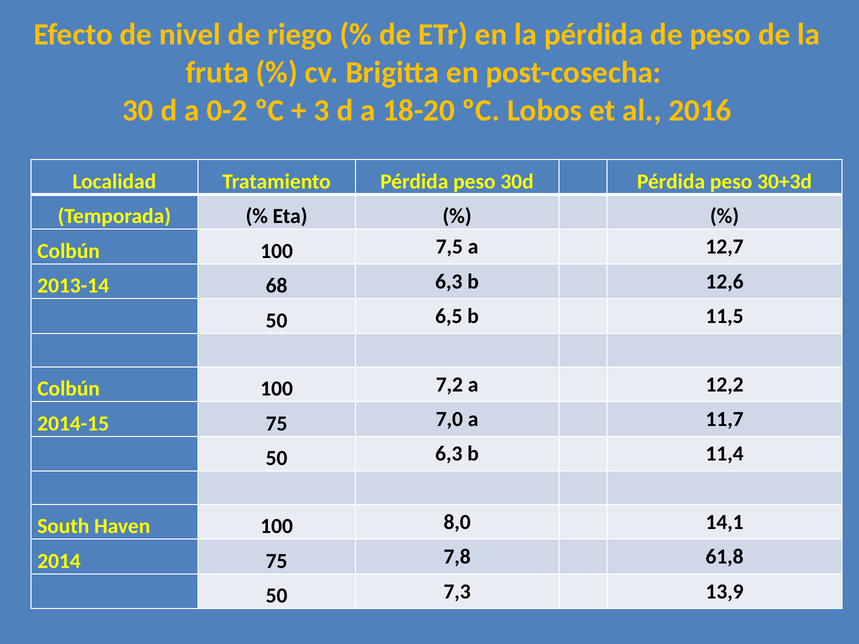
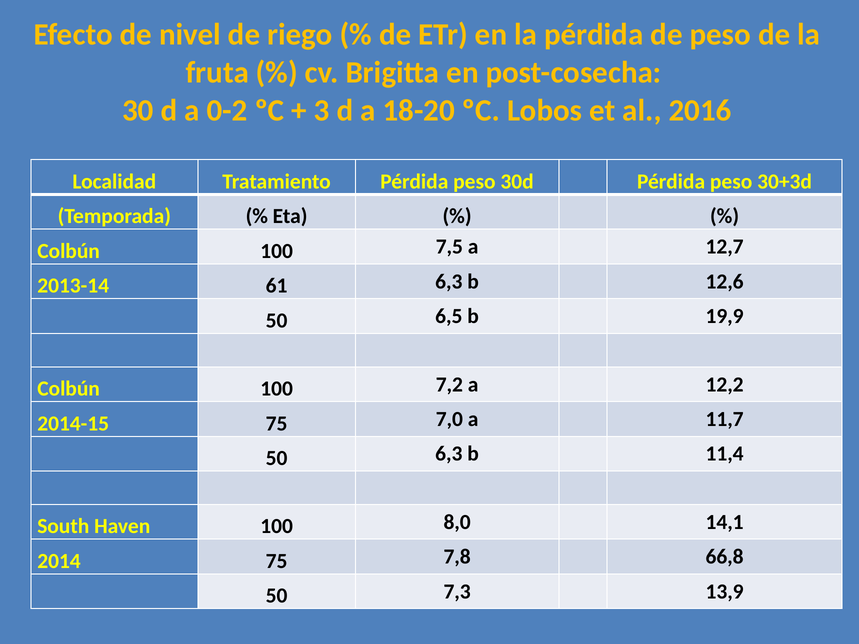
68: 68 -> 61
11,5: 11,5 -> 19,9
61,8: 61,8 -> 66,8
